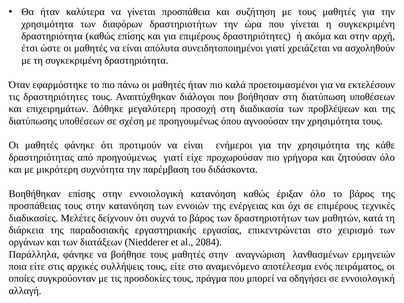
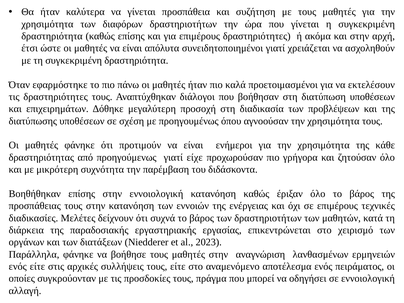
2084: 2084 -> 2023
ποια at (18, 266): ποια -> ενός
